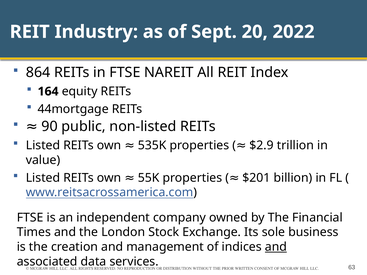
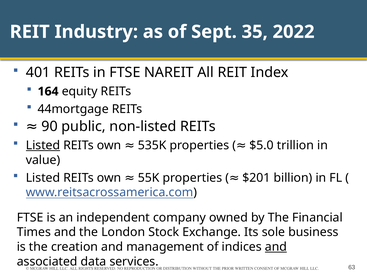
20: 20 -> 35
864: 864 -> 401
Listed at (43, 145) underline: none -> present
$2.9: $2.9 -> $5.0
